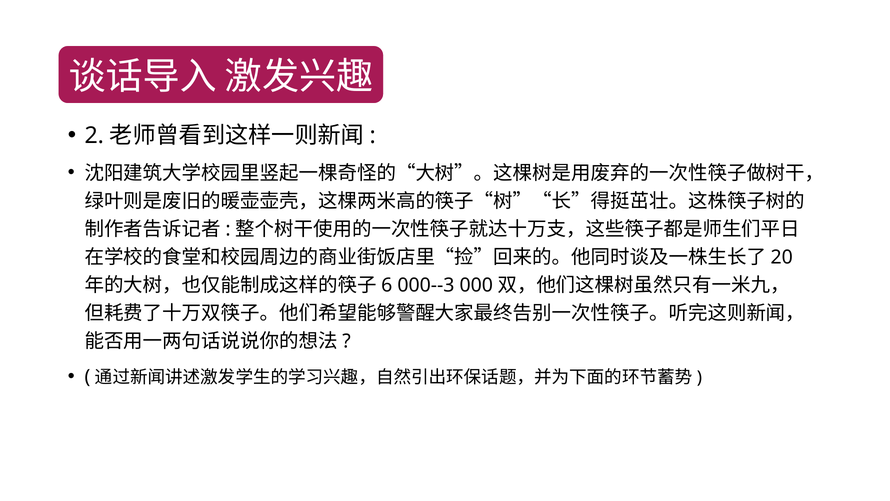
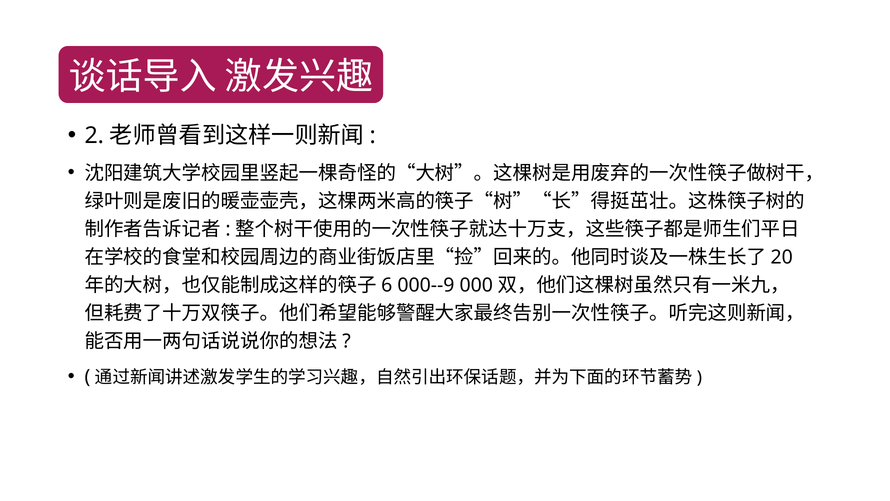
000--3: 000--3 -> 000--9
